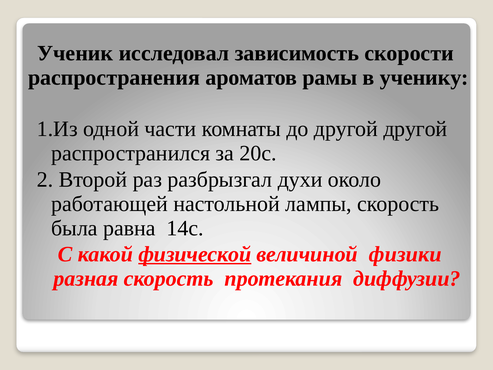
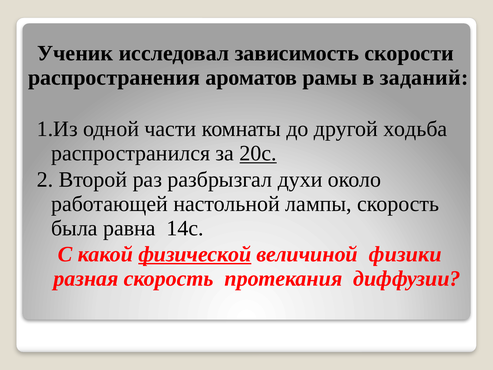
ученику: ученику -> заданий
другой другой: другой -> ходьба
20с underline: none -> present
